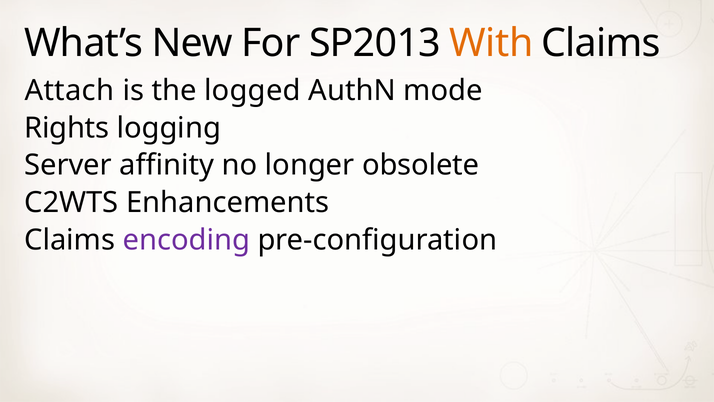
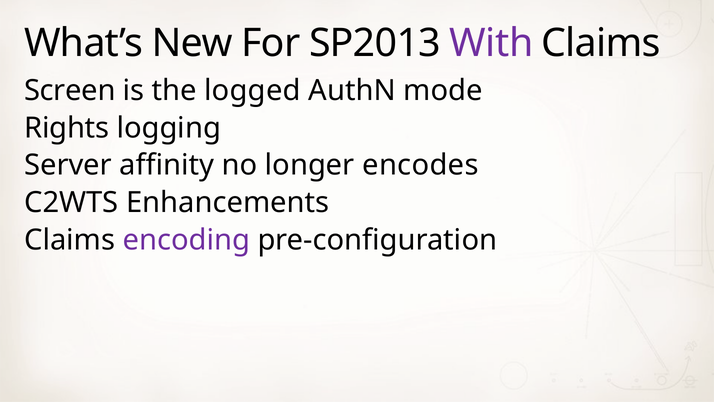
With colour: orange -> purple
Attach: Attach -> Screen
obsolete: obsolete -> encodes
